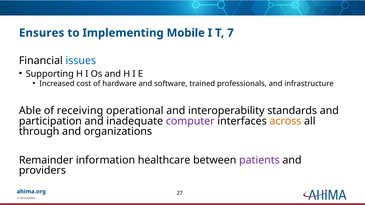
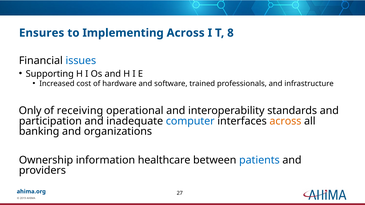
Implementing Mobile: Mobile -> Across
7: 7 -> 8
Able: Able -> Only
computer colour: purple -> blue
through: through -> banking
Remainder: Remainder -> Ownership
patients colour: purple -> blue
